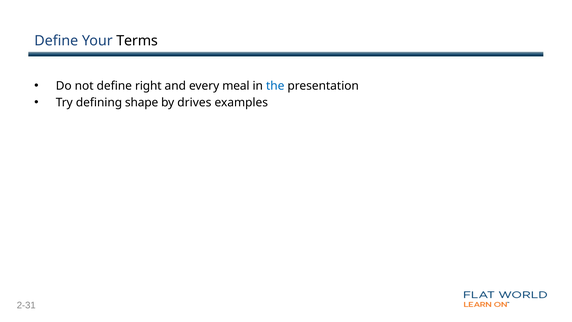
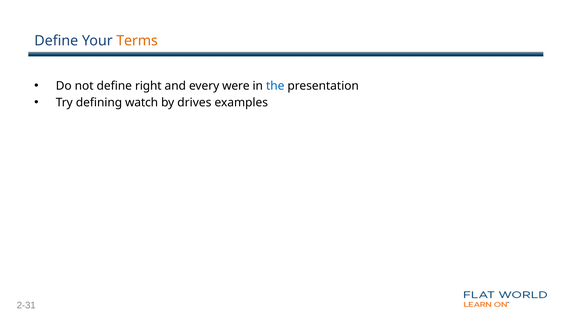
Terms colour: black -> orange
meal: meal -> were
shape: shape -> watch
